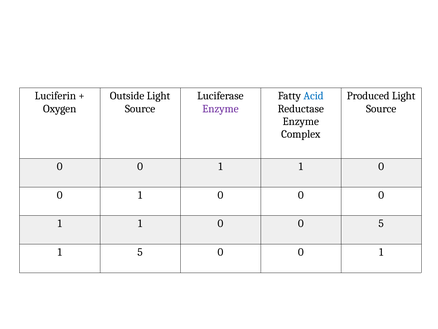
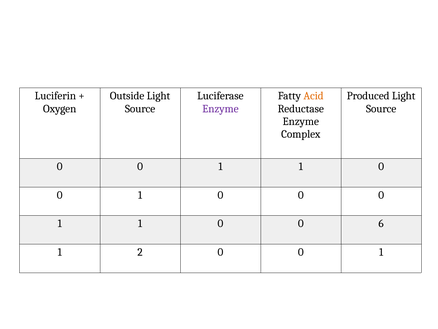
Acid colour: blue -> orange
0 5: 5 -> 6
1 5: 5 -> 2
